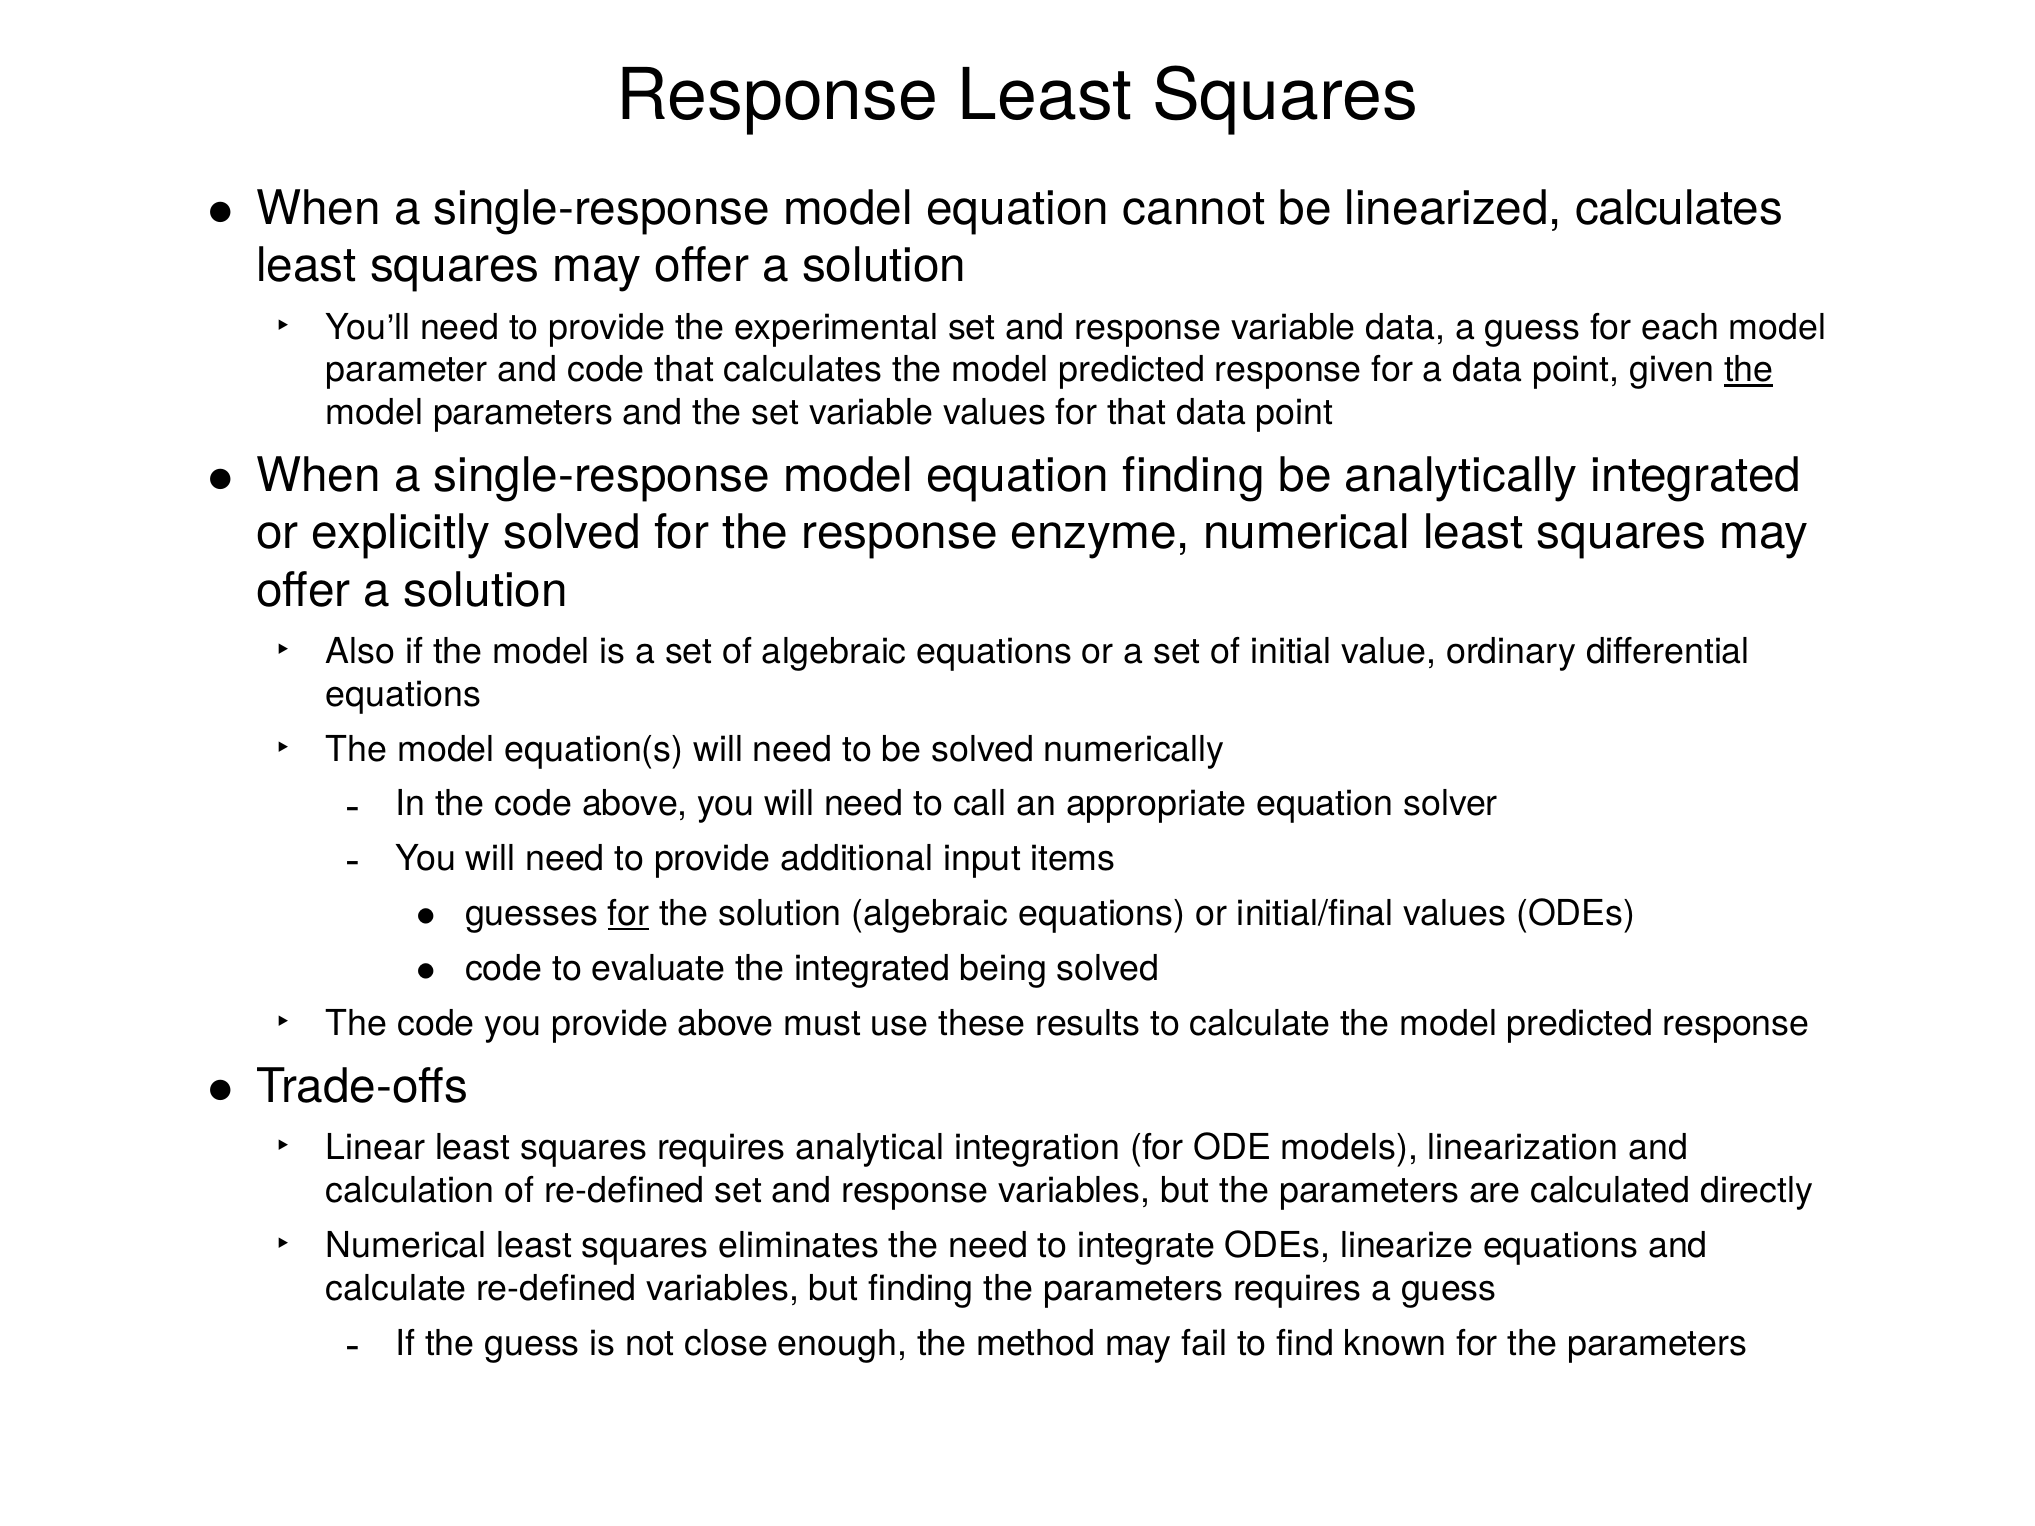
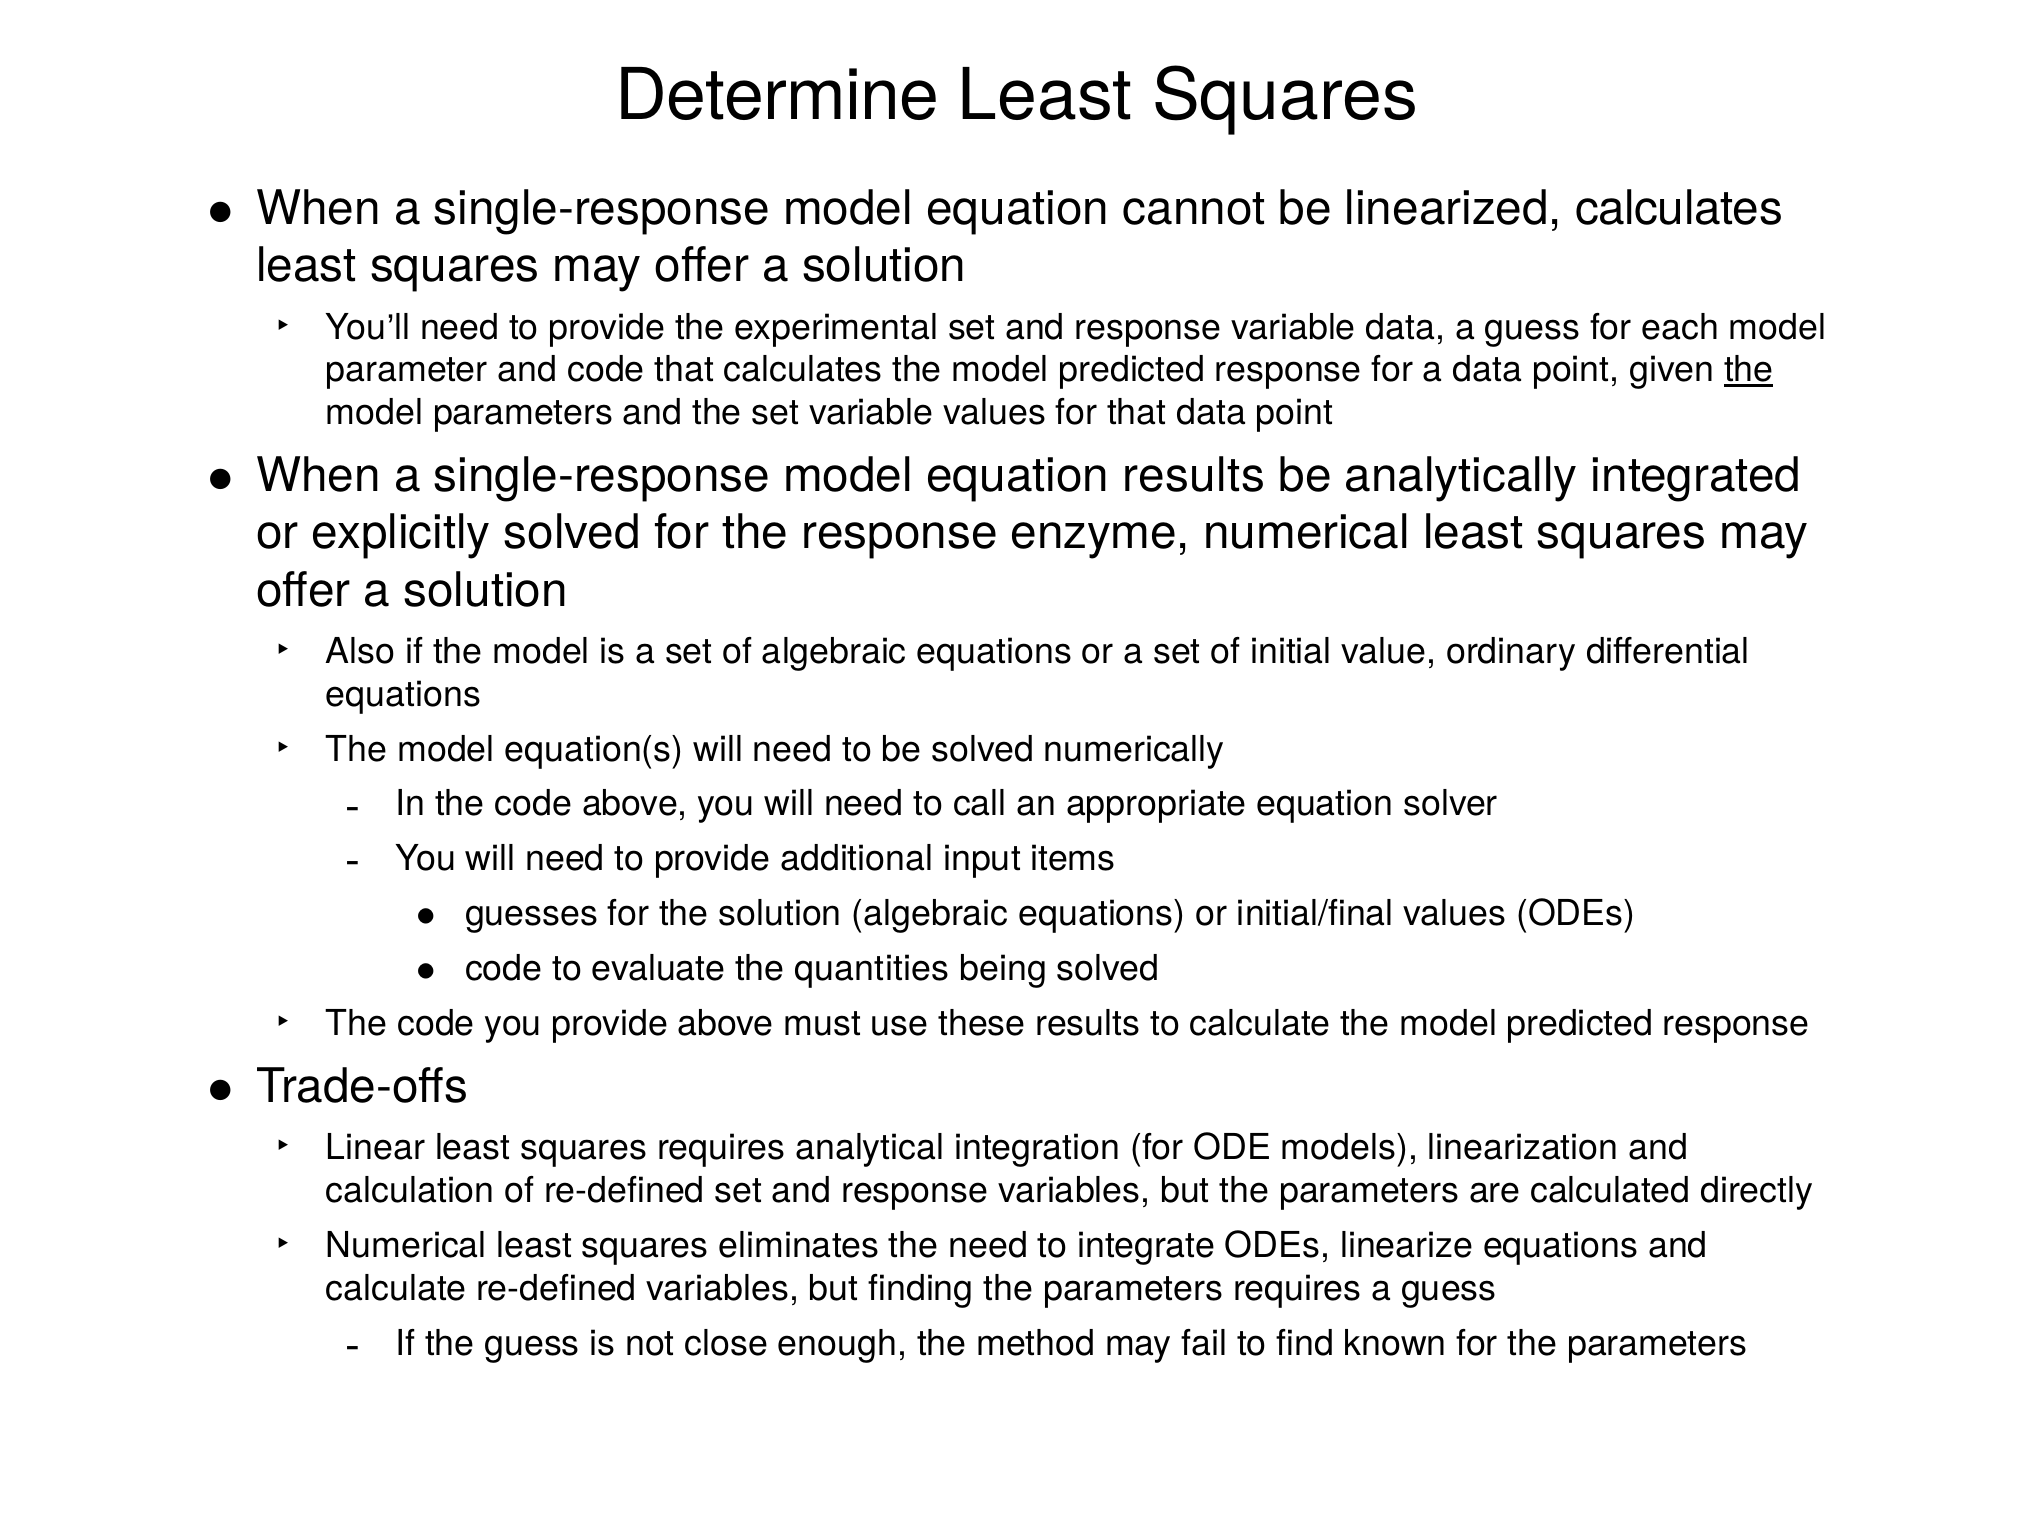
Response at (777, 96): Response -> Determine
equation finding: finding -> results
for at (629, 914) underline: present -> none
the integrated: integrated -> quantities
